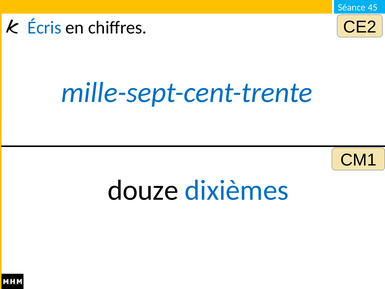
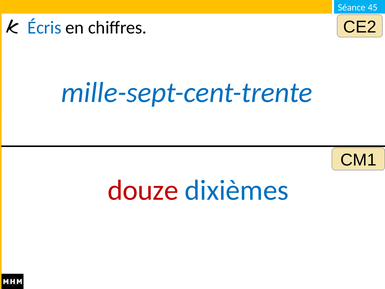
douze colour: black -> red
